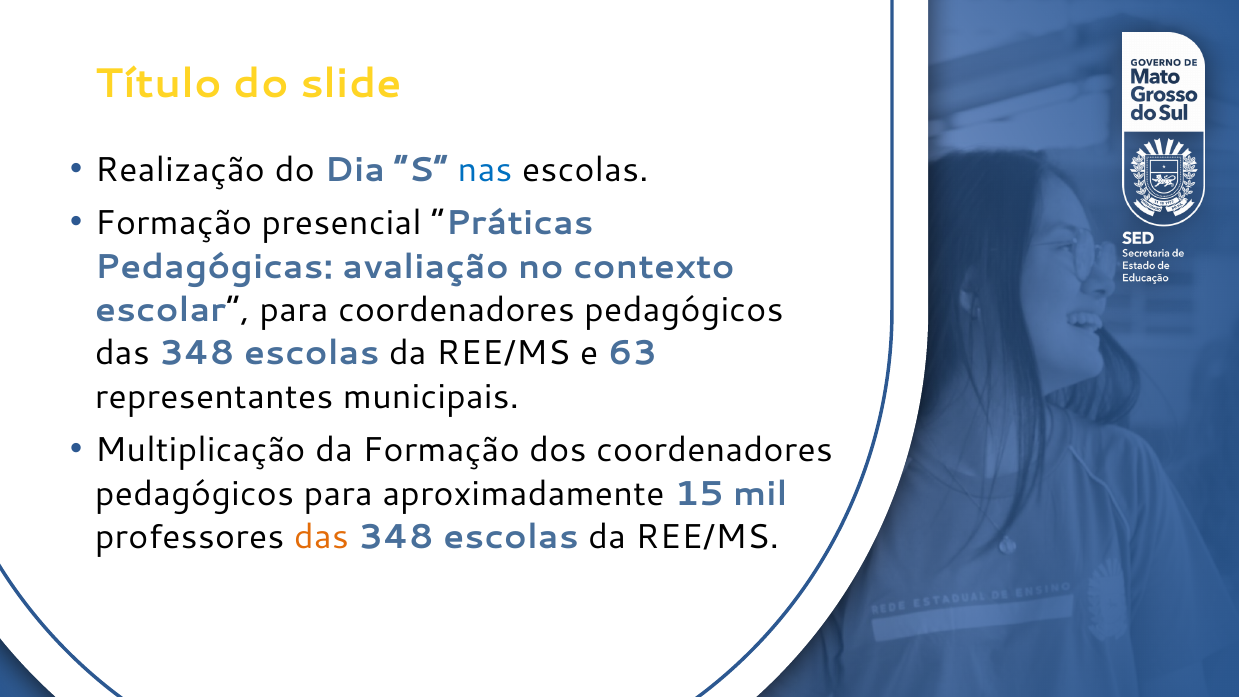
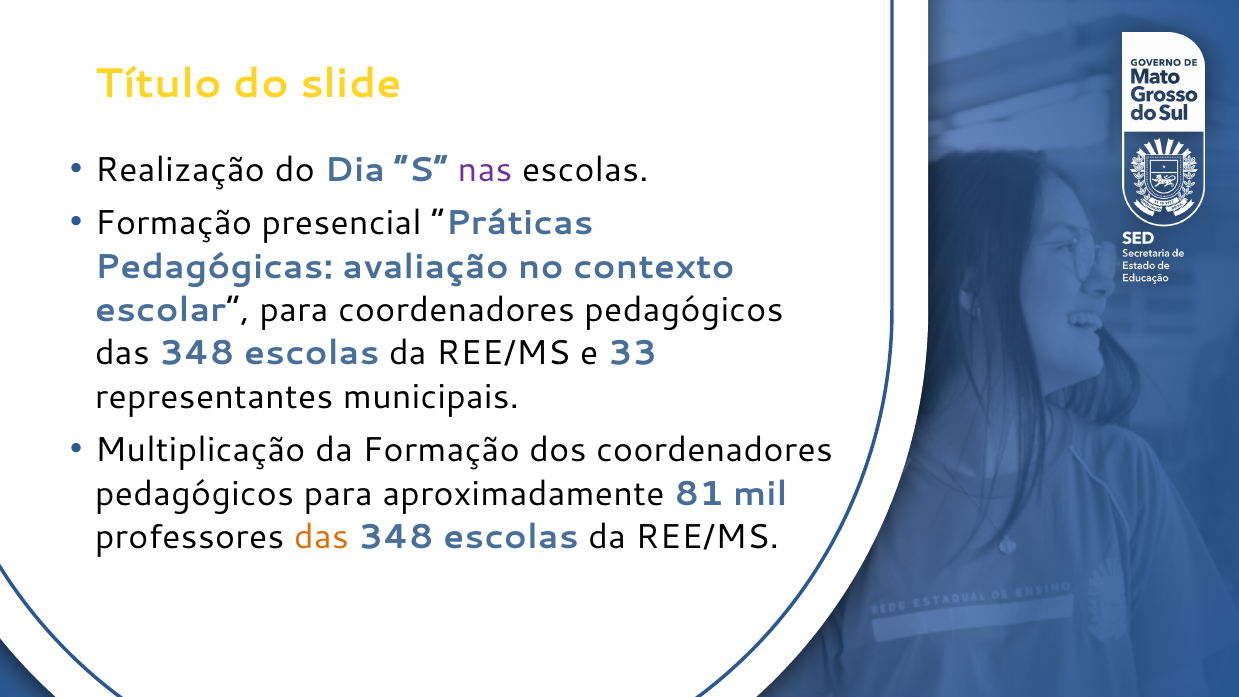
nas colour: blue -> purple
63: 63 -> 33
15: 15 -> 81
